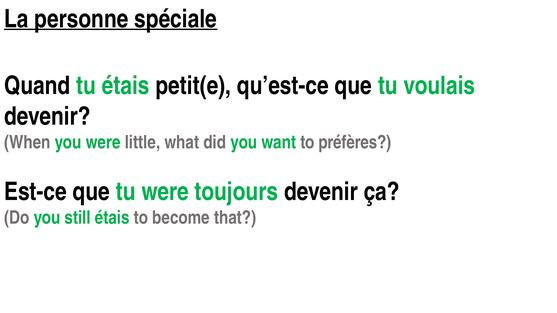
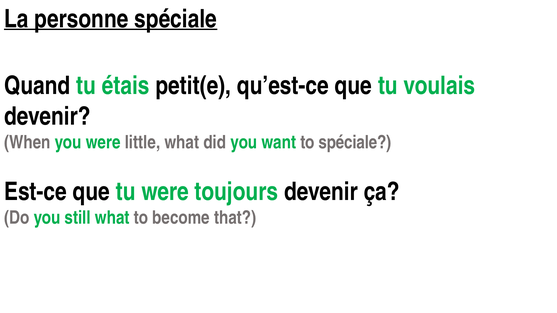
to préfères: préfères -> spéciale
still étais: étais -> what
